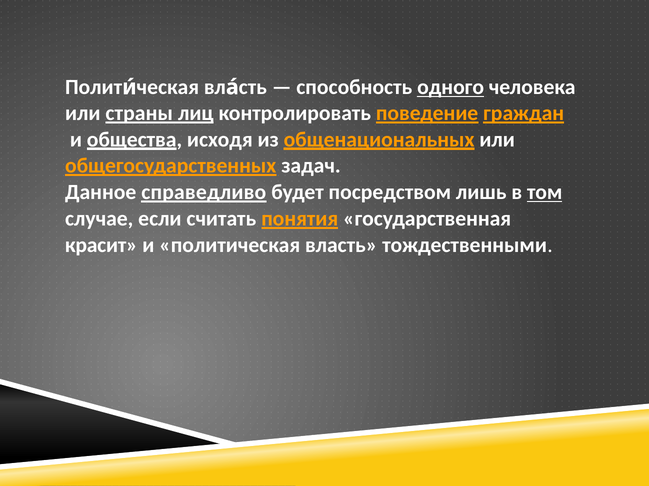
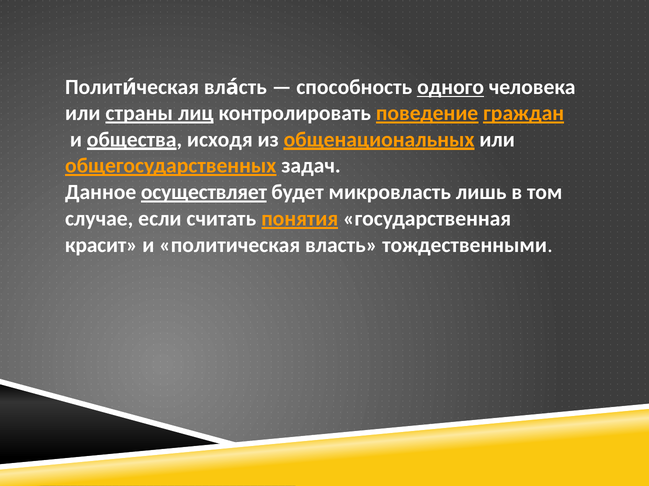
справедливо: справедливо -> осуществляет
посредством: посредством -> микровласть
том underline: present -> none
